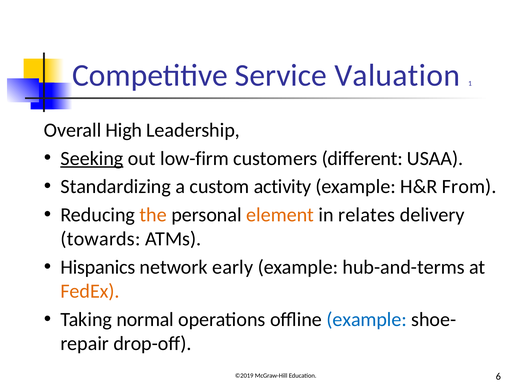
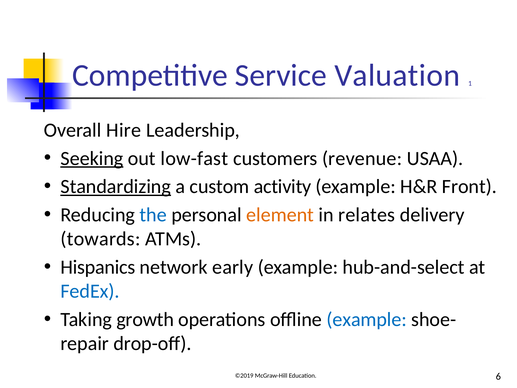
High: High -> Hire
low-firm: low-firm -> low-fast
different: different -> revenue
Standardizing underline: none -> present
From: From -> Front
the colour: orange -> blue
hub-and-terms: hub-and-terms -> hub-and-select
FedEx colour: orange -> blue
normal: normal -> growth
